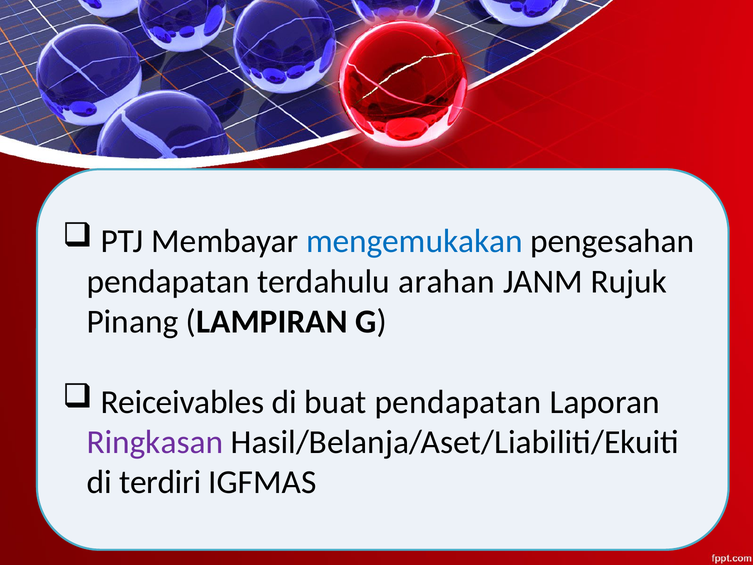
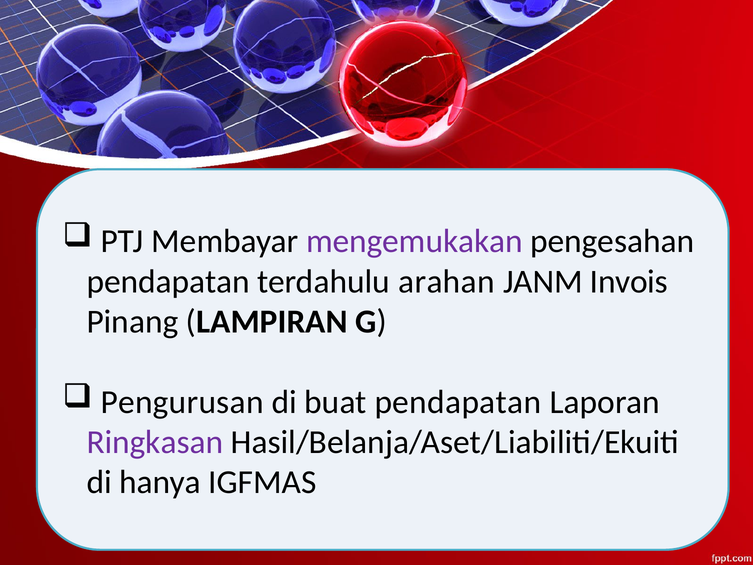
mengemukakan colour: blue -> purple
Rujuk: Rujuk -> Invois
Reiceivables: Reiceivables -> Pengurusan
terdiri: terdiri -> hanya
